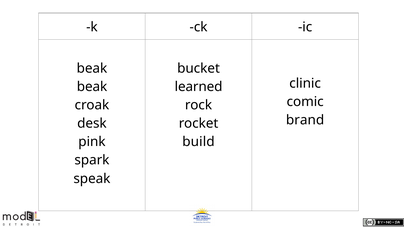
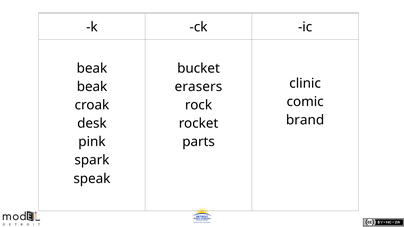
learned: learned -> erasers
build: build -> parts
